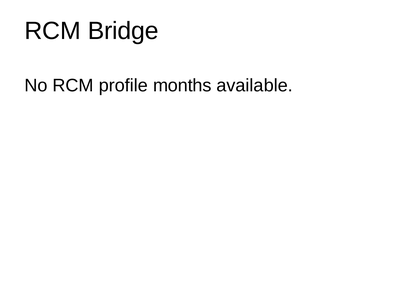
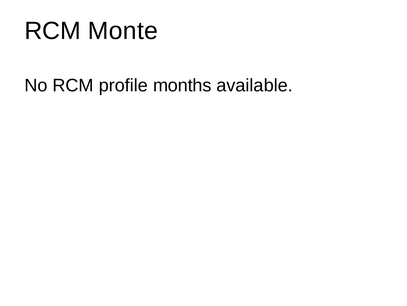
Bridge: Bridge -> Monte
